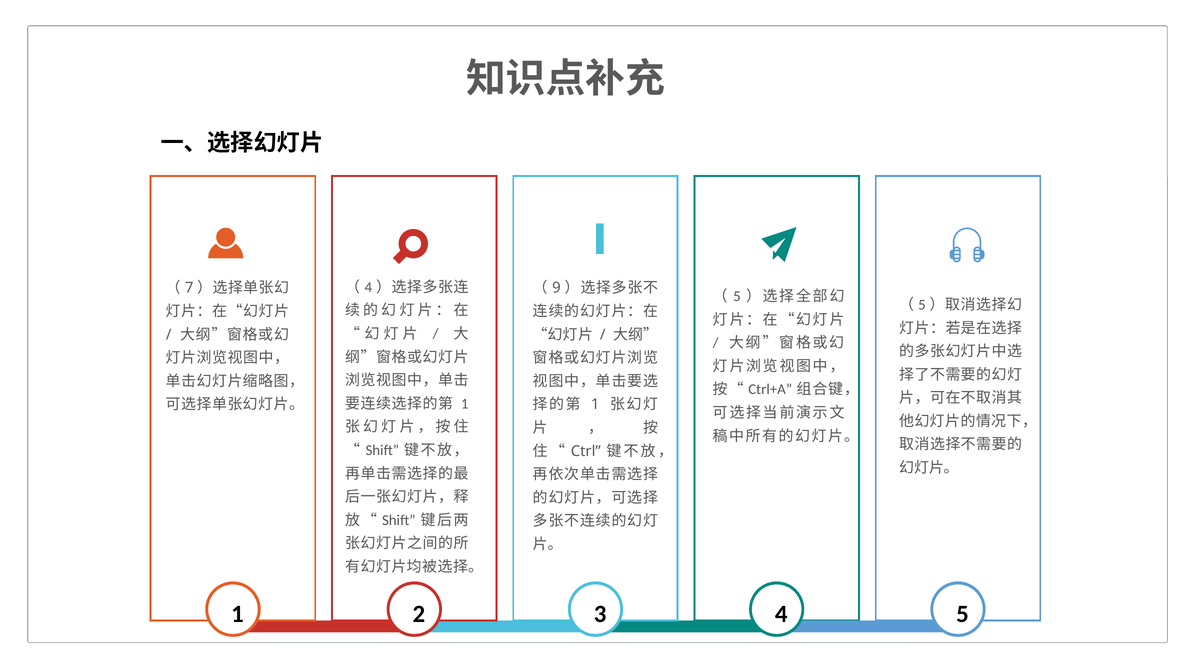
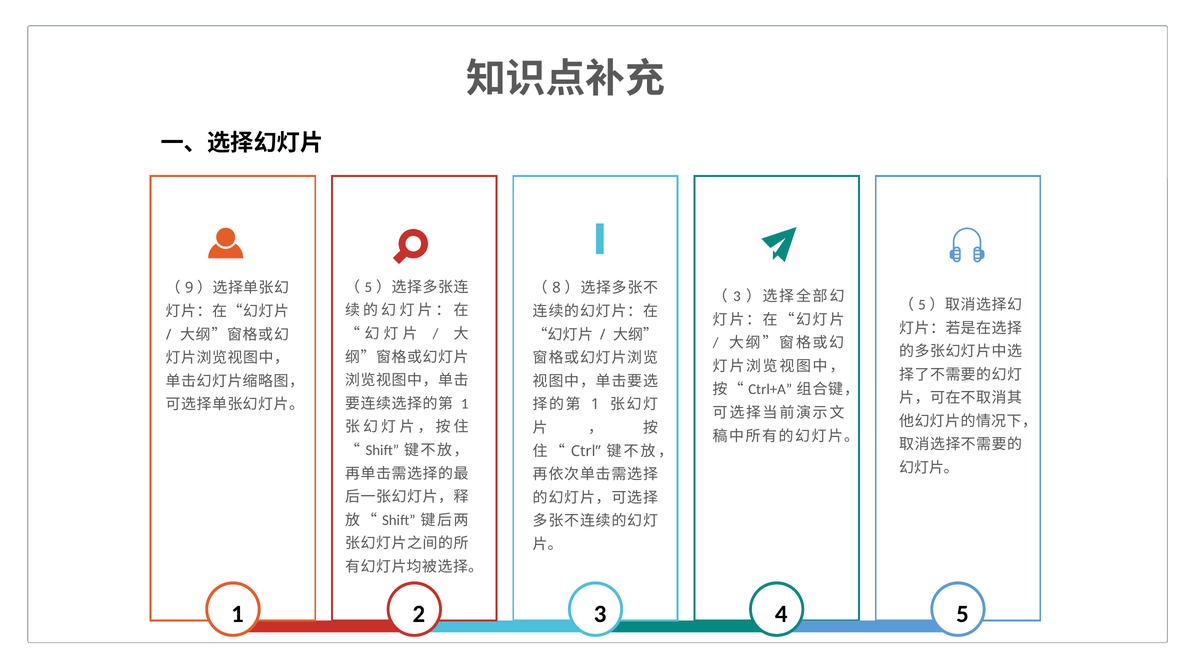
4 at (368, 287): 4 -> 5
7: 7 -> 9
9: 9 -> 8
5 at (737, 296): 5 -> 3
